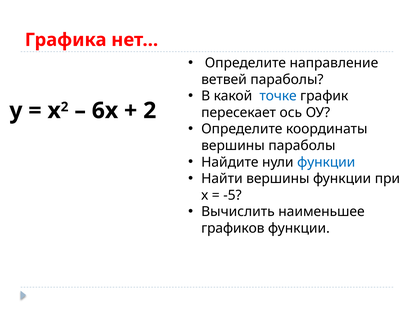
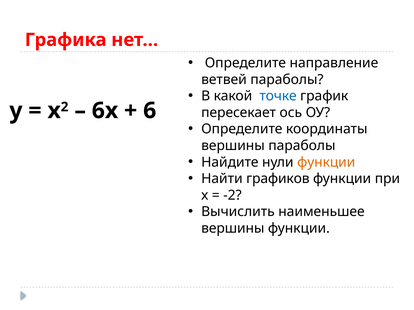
2 at (150, 111): 2 -> 6
функции at (326, 162) colour: blue -> orange
Найти вершины: вершины -> графиков
-5: -5 -> -2
графиков at (233, 229): графиков -> вершины
